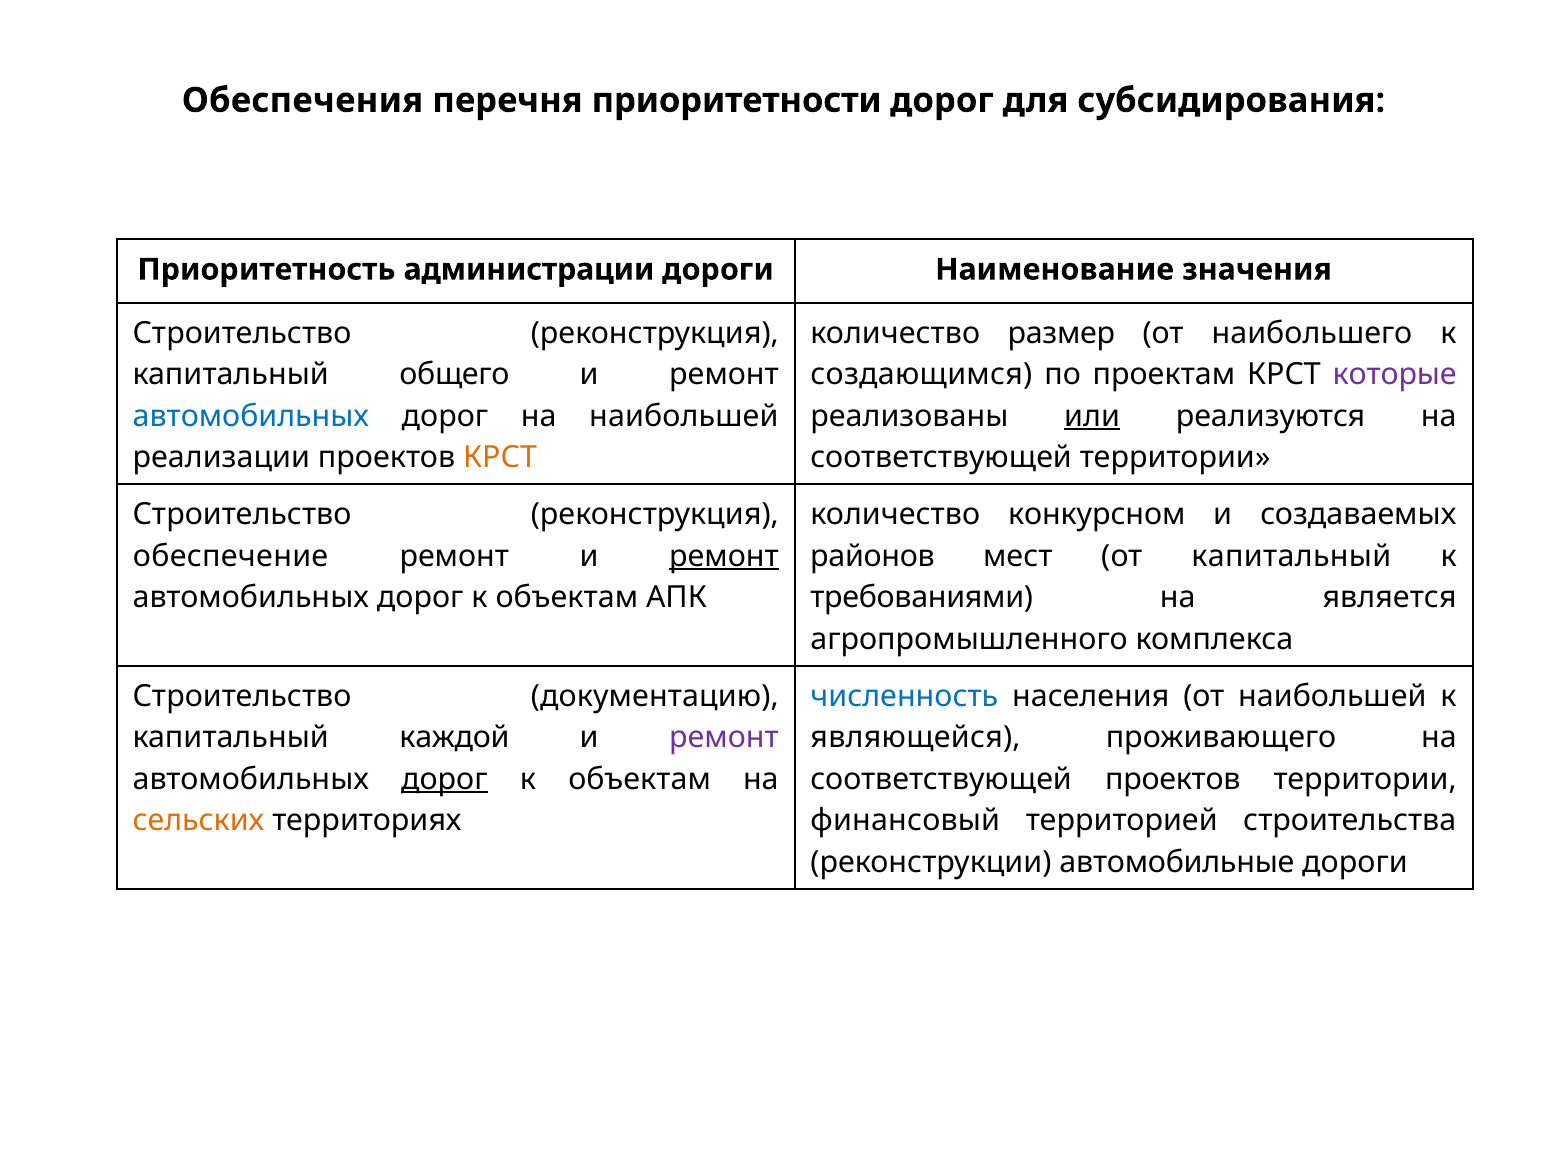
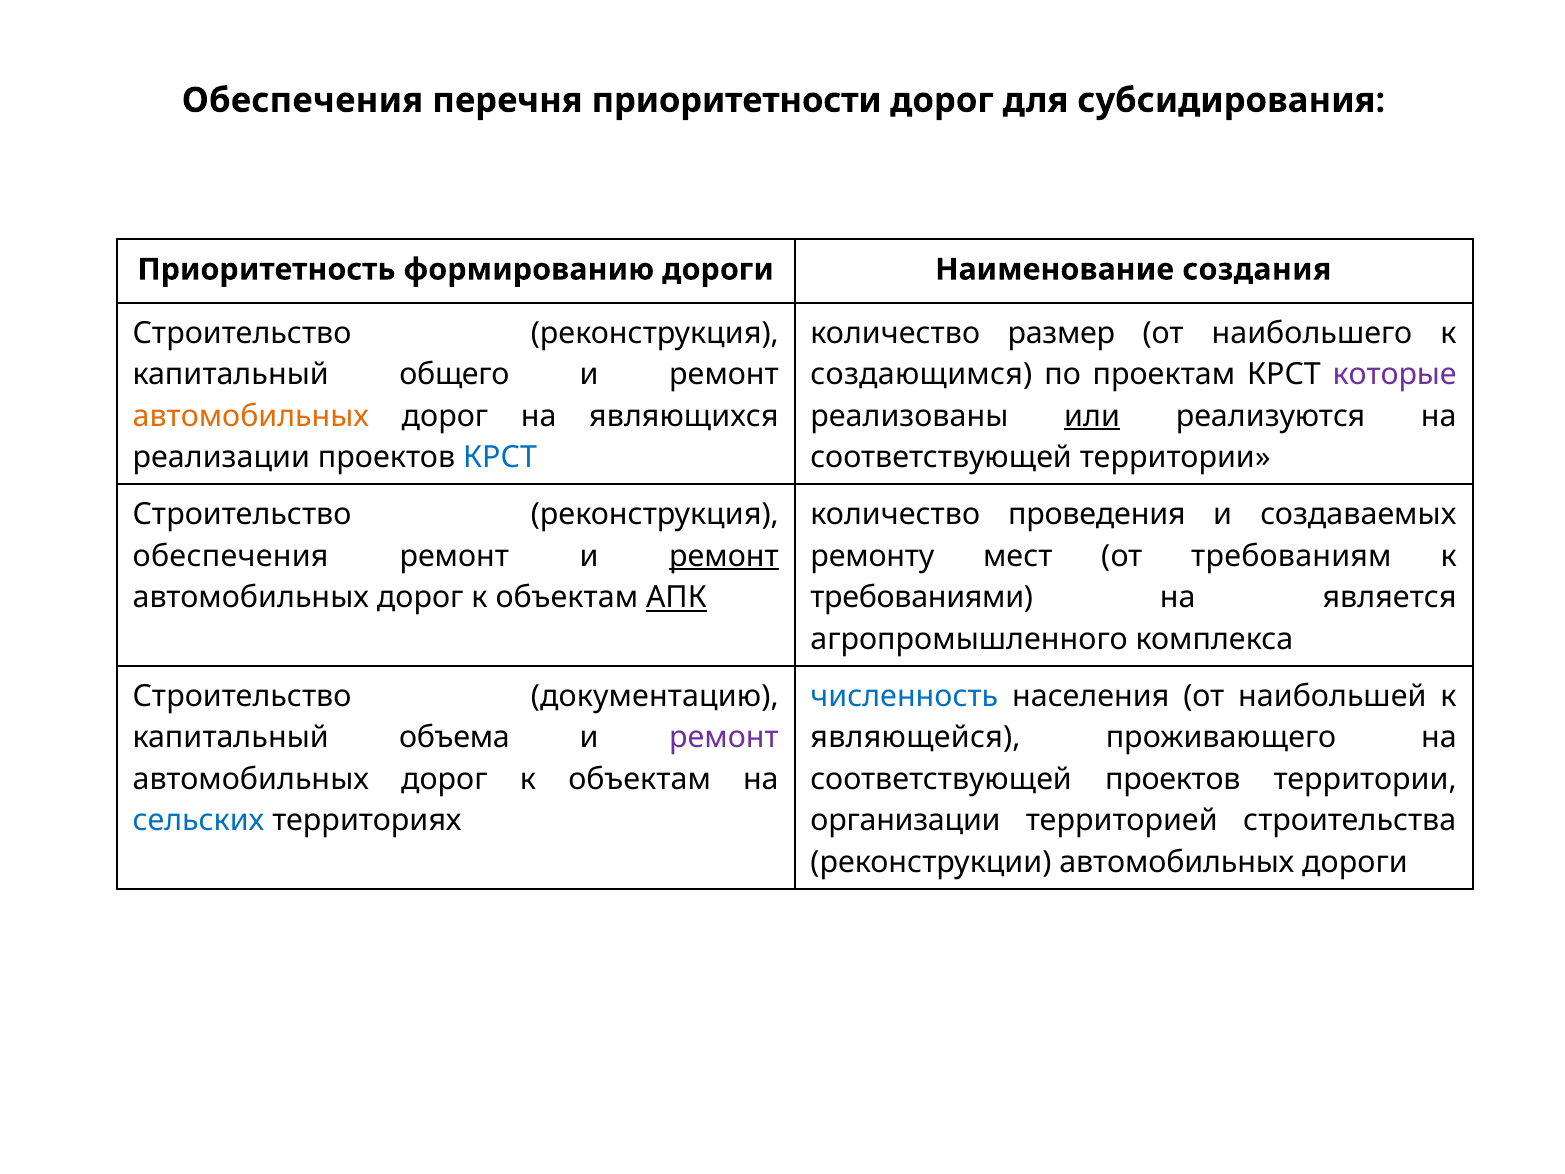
администрации: администрации -> формированию
значения: значения -> создания
автомобильных at (251, 416) colour: blue -> orange
на наибольшей: наибольшей -> являющихся
КРСТ at (500, 457) colour: orange -> blue
конкурсном: конкурсном -> проведения
обеспечение at (231, 556): обеспечение -> обеспечения
районов: районов -> ремонту
от капитальный: капитальный -> требованиям
АПК underline: none -> present
каждой: каждой -> объема
дорог at (444, 779) underline: present -> none
сельских colour: orange -> blue
финансовый: финансовый -> организации
реконструкции автомобильные: автомобильные -> автомобильных
